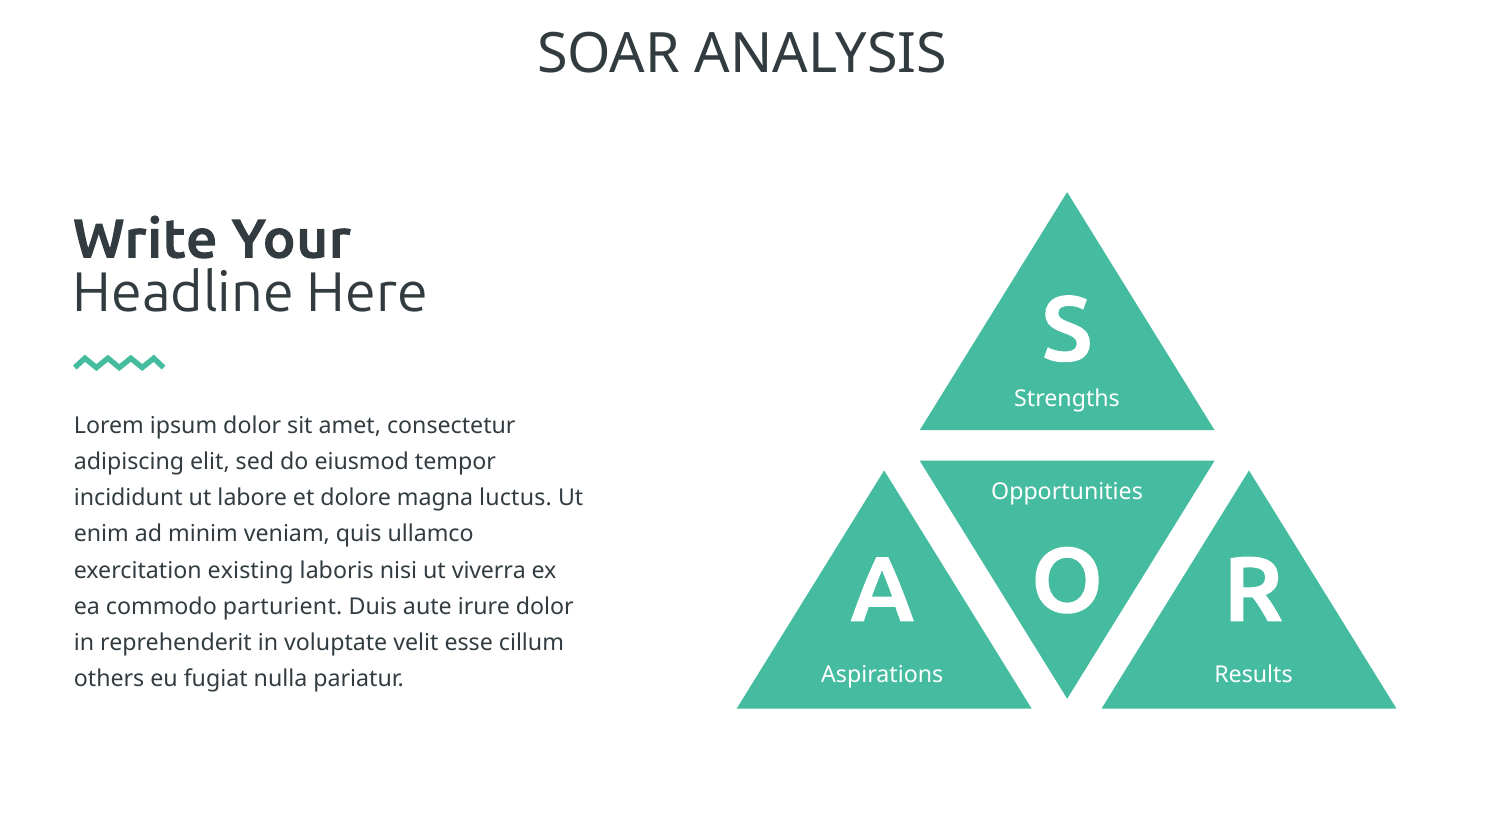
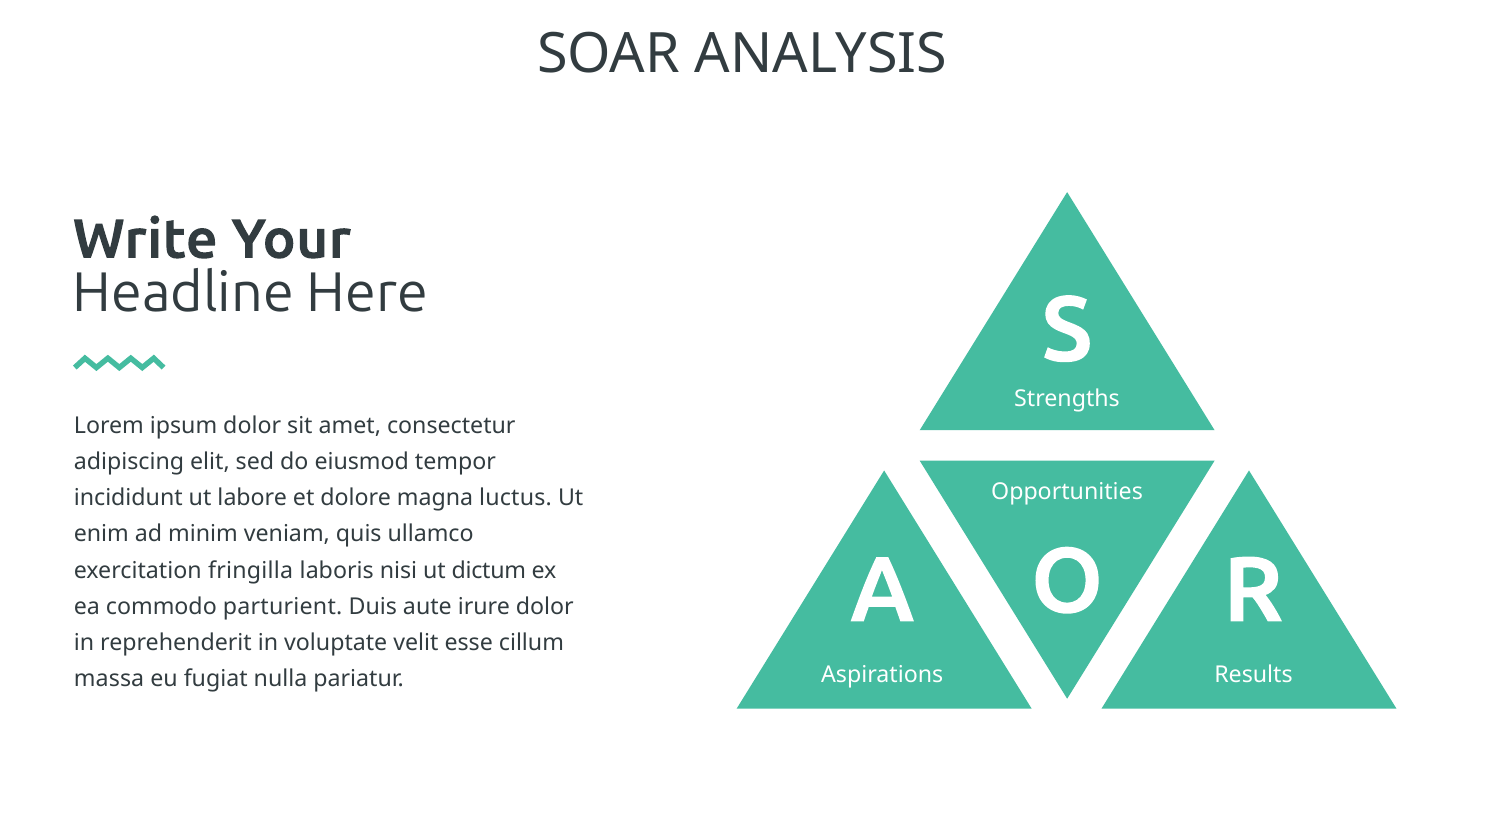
existing: existing -> fringilla
viverra: viverra -> dictum
others: others -> massa
